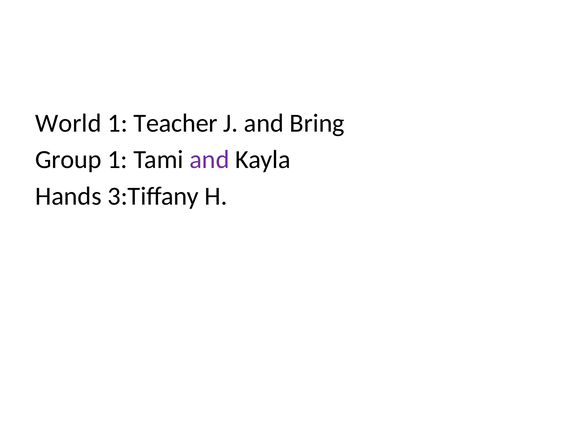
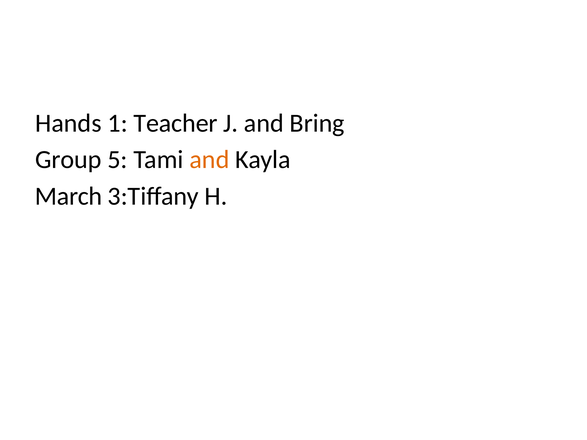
World: World -> Hands
Group 1: 1 -> 5
and at (209, 160) colour: purple -> orange
Hands: Hands -> March
